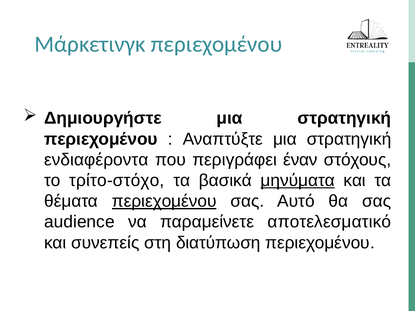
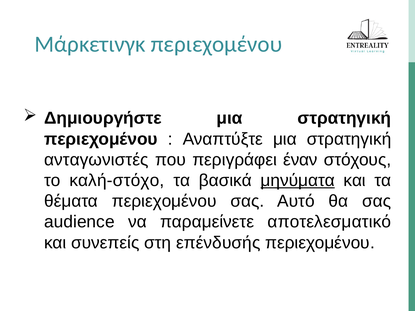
ενδιαφέροντα: ενδιαφέροντα -> ανταγωνιστές
τρίτο-στόχο: τρίτο-στόχο -> καλή-στόχο
περιεχομένου at (164, 201) underline: present -> none
διατύπωση: διατύπωση -> επένδυσής
